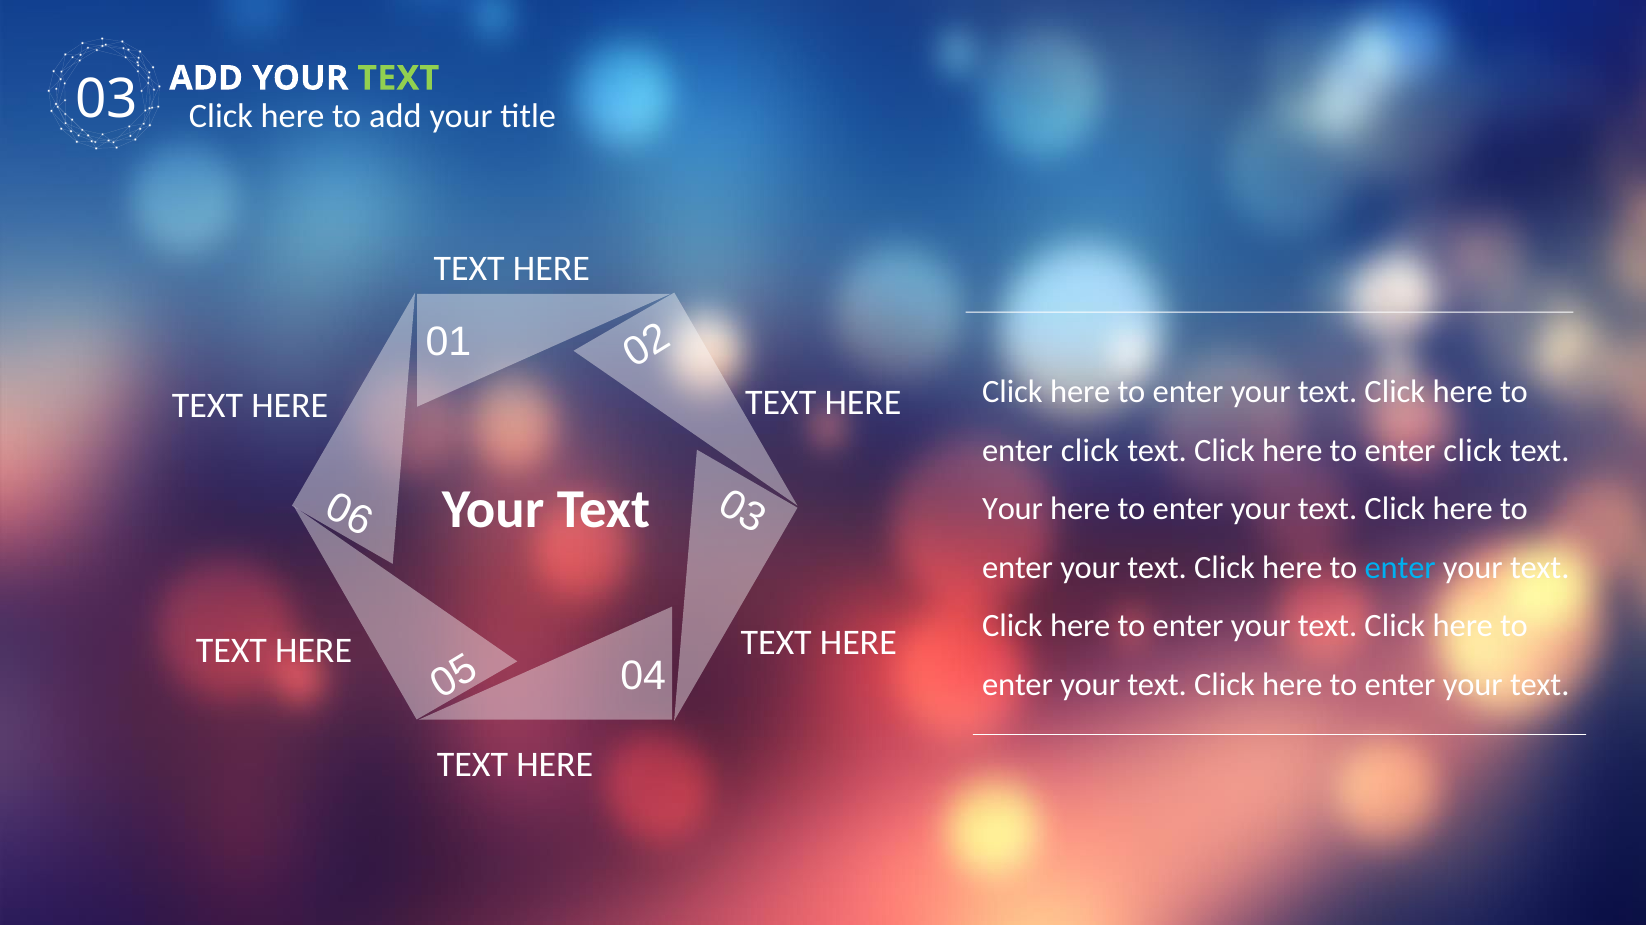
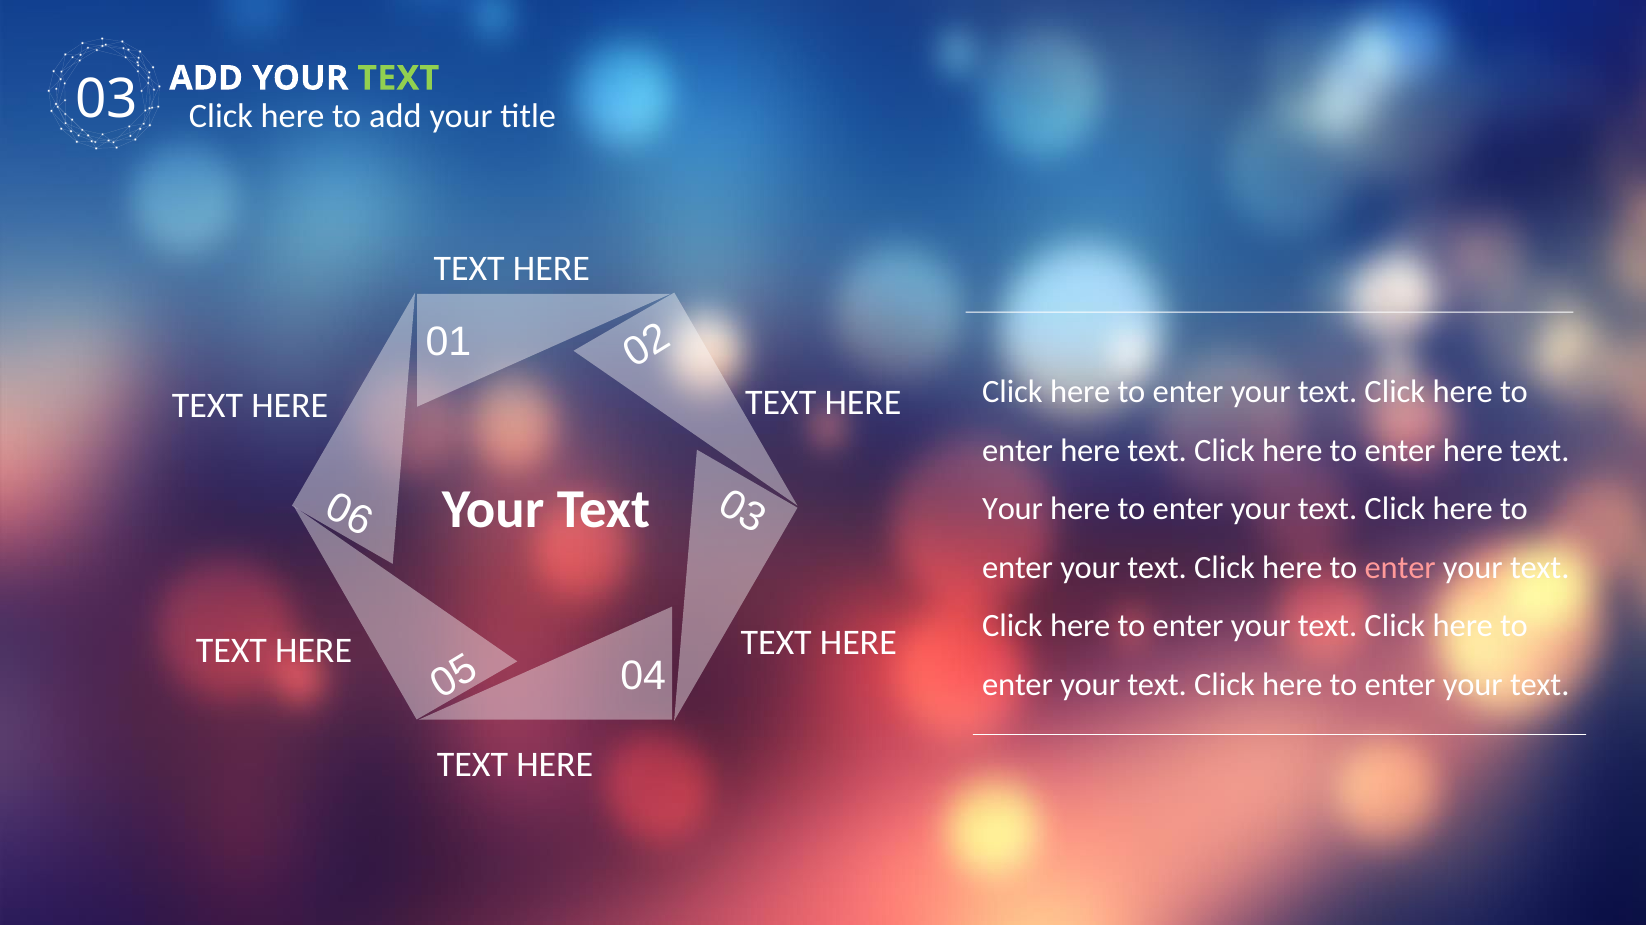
click at (1090, 451): click -> here
click at (1473, 451): click -> here
enter at (1400, 568) colour: light blue -> pink
